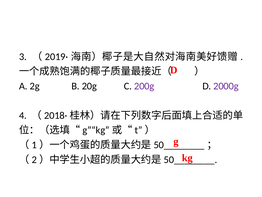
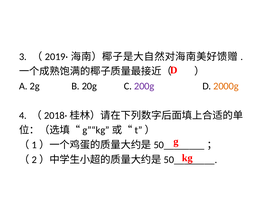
2000g colour: purple -> orange
